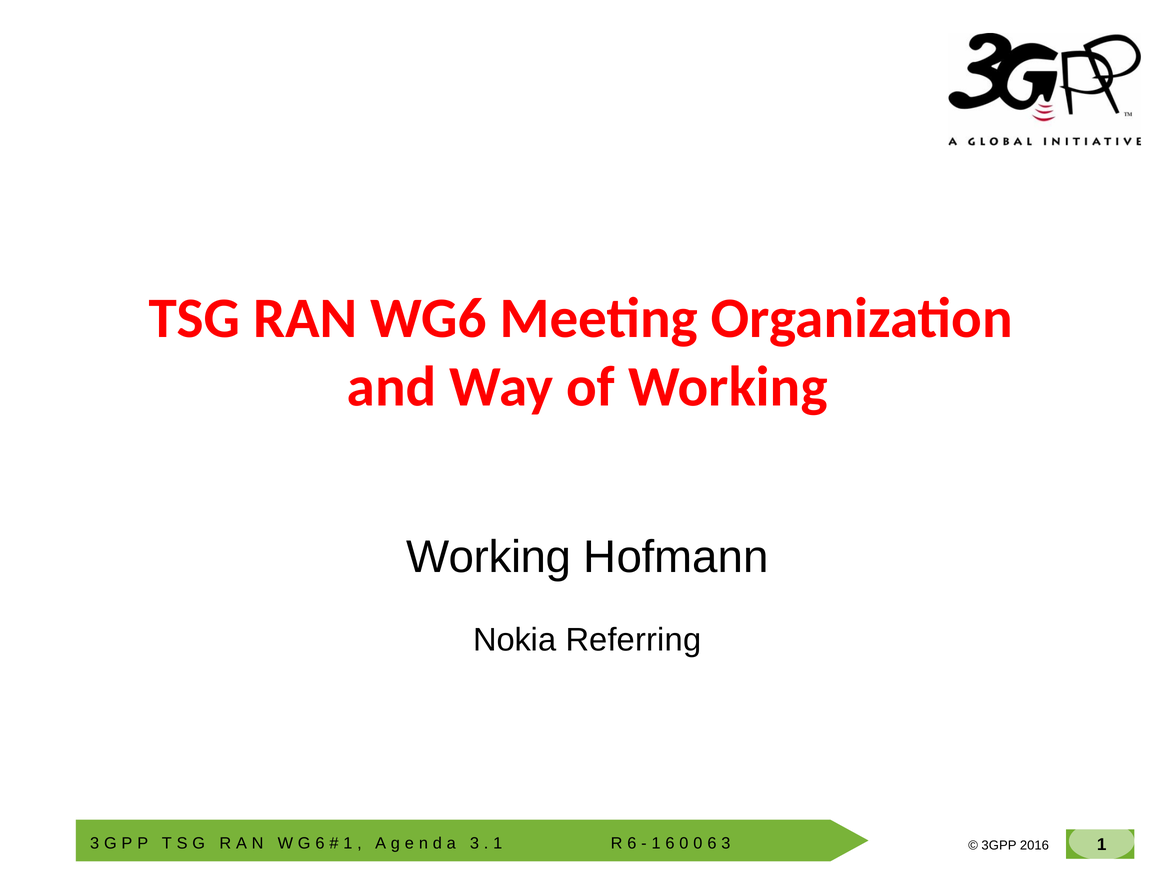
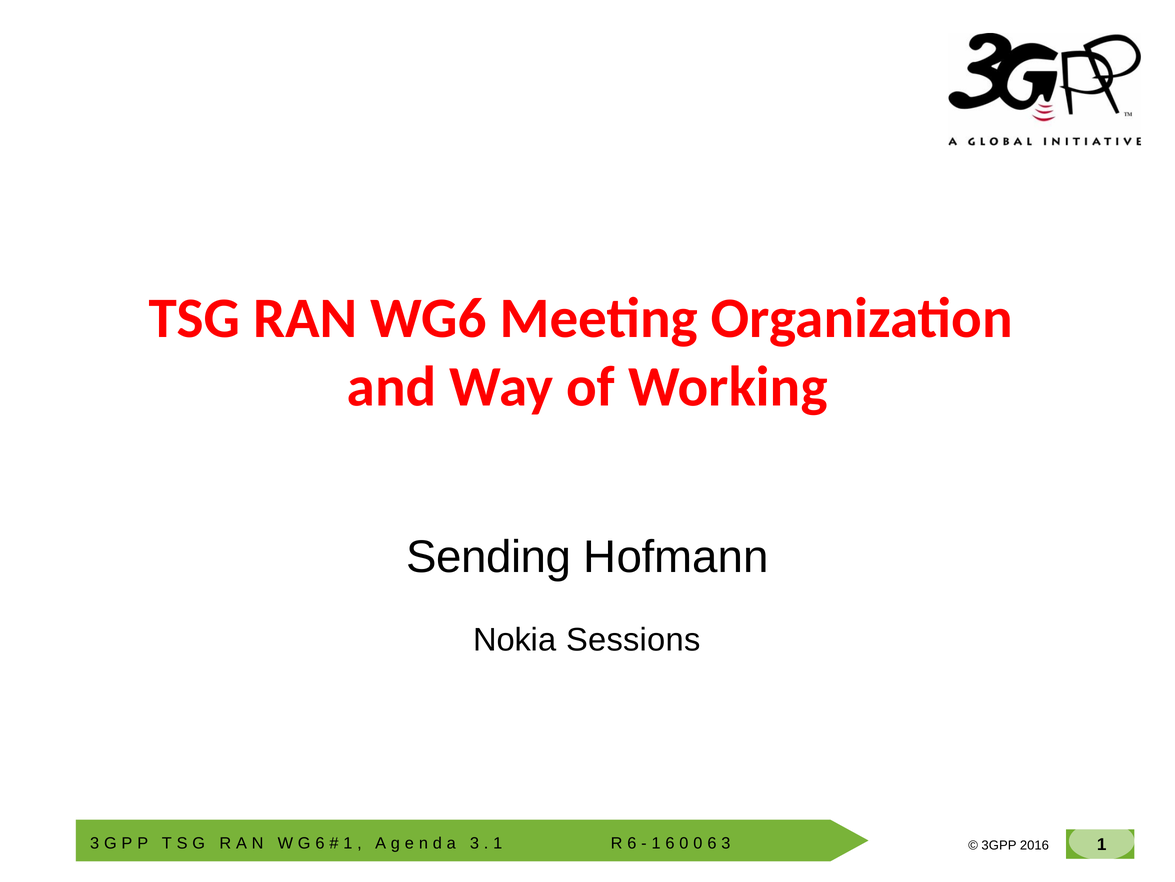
Working at (489, 557): Working -> Sending
Referring: Referring -> Sessions
